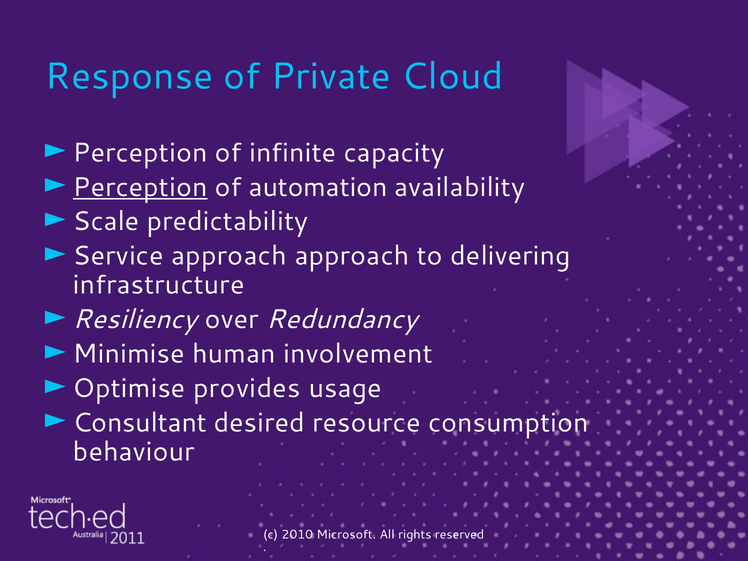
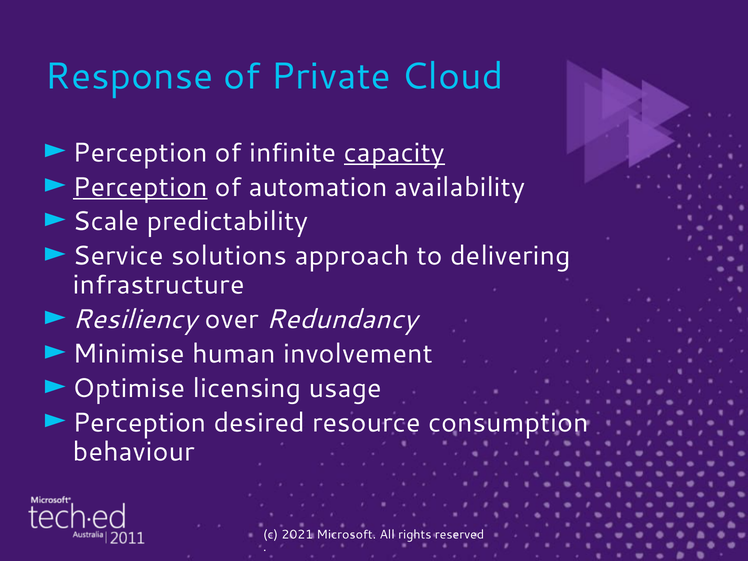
capacity underline: none -> present
Service approach: approach -> solutions
provides: provides -> licensing
Consultant at (140, 423): Consultant -> Perception
2010: 2010 -> 2021
